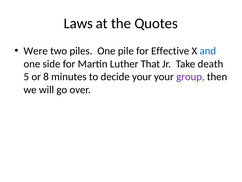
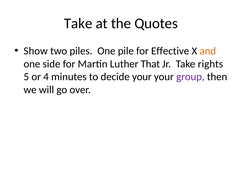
Laws at (78, 23): Laws -> Take
Were: Were -> Show
and colour: blue -> orange
death: death -> rights
8: 8 -> 4
